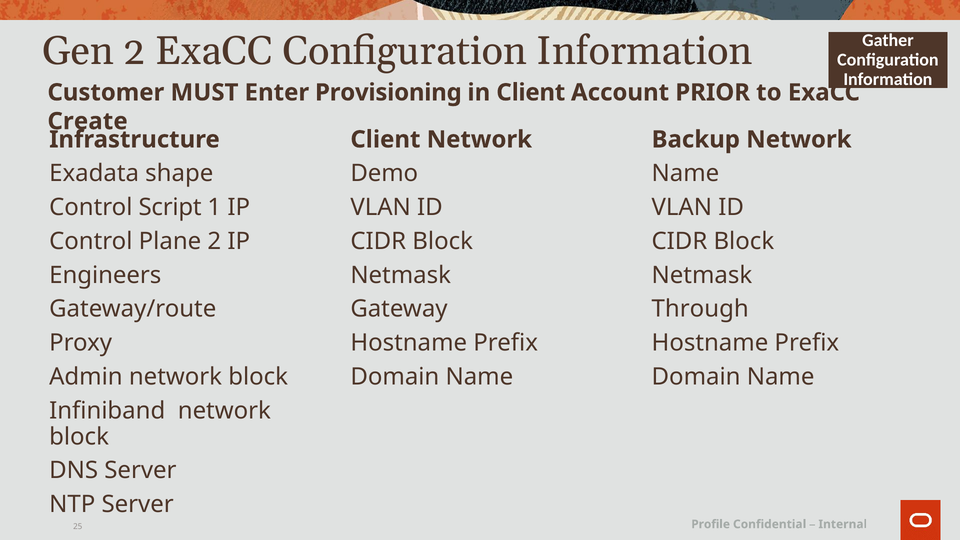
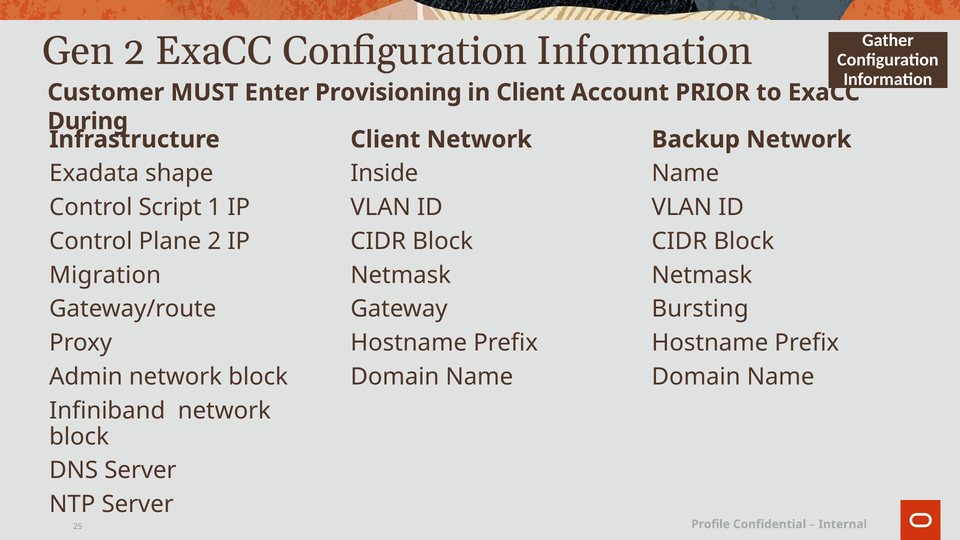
Create: Create -> During
Demo: Demo -> Inside
Engineers: Engineers -> Migration
Through: Through -> Bursting
